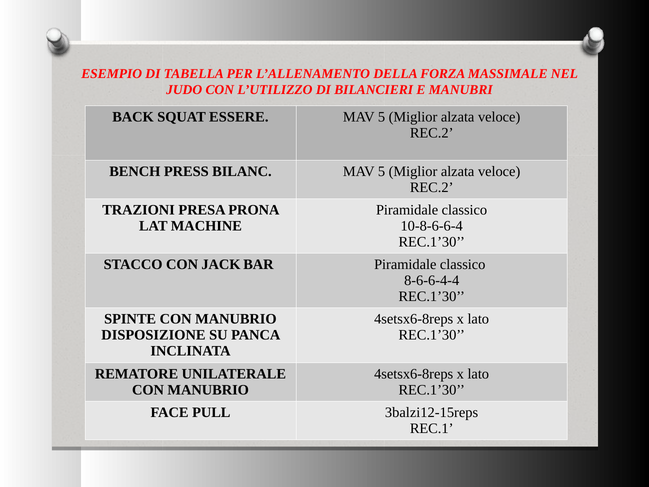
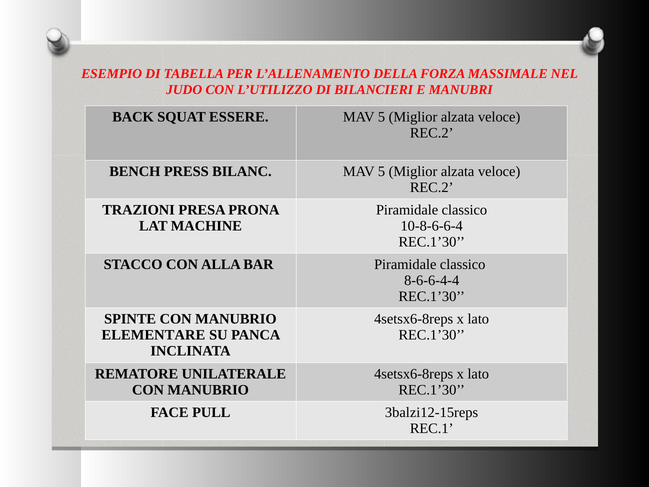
JACK: JACK -> ALLA
DISPOSIZIONE: DISPOSIZIONE -> ELEMENTARE
